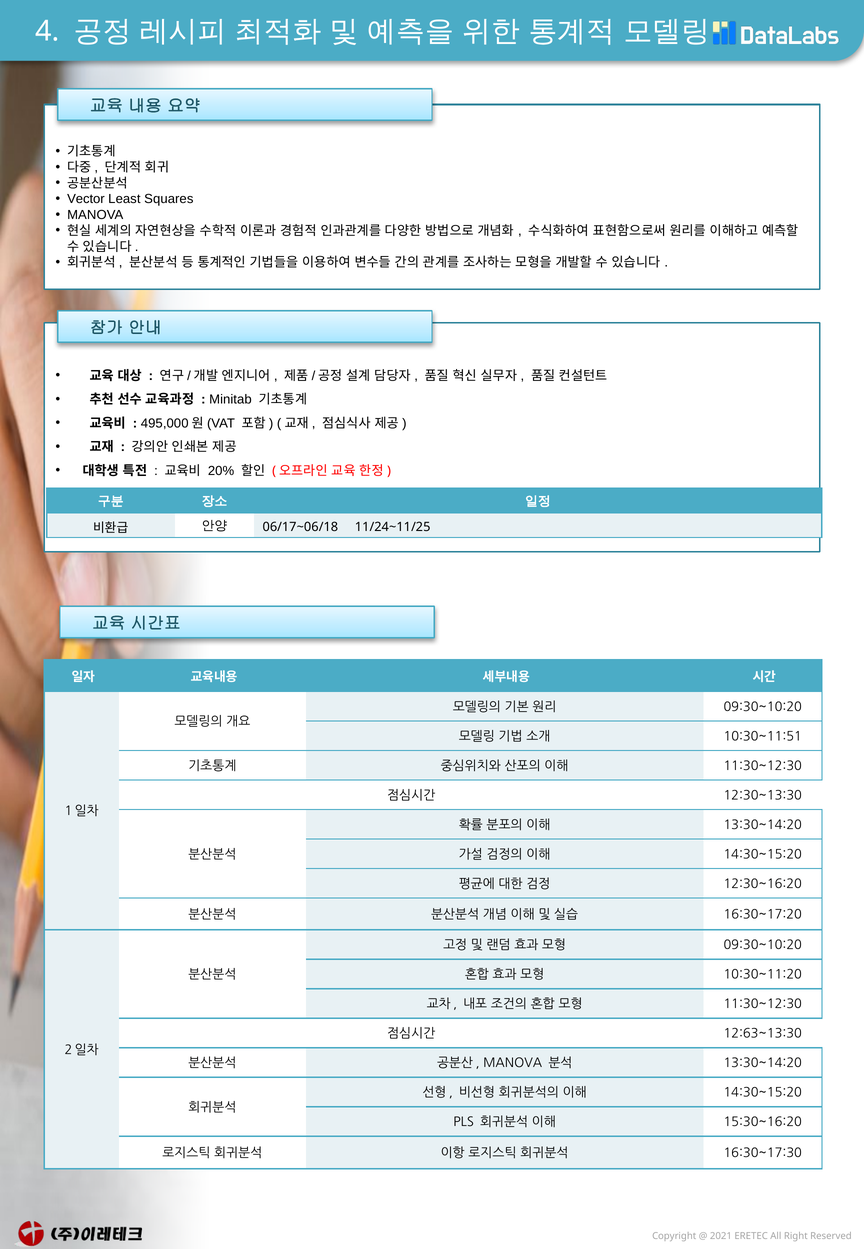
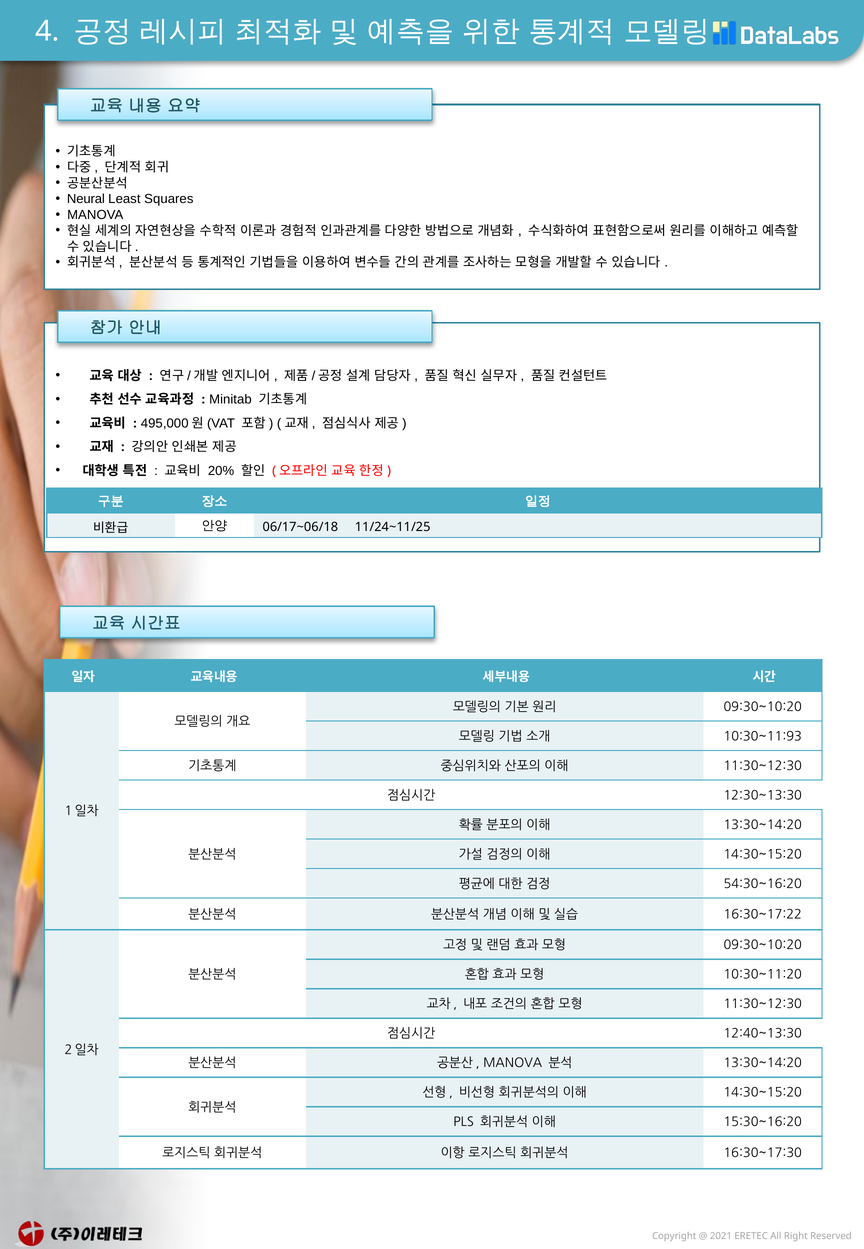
Vector: Vector -> Neural
10:30~11:51: 10:30~11:51 -> 10:30~11:93
12:30~16:20: 12:30~16:20 -> 54:30~16:20
16:30~17:20: 16:30~17:20 -> 16:30~17:22
12:63~13:30: 12:63~13:30 -> 12:40~13:30
